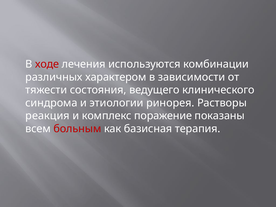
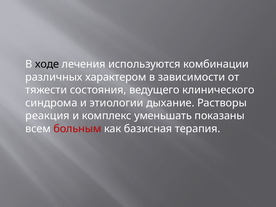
ходе colour: red -> black
ринорея: ринорея -> дыхание
поражение: поражение -> уменьшать
